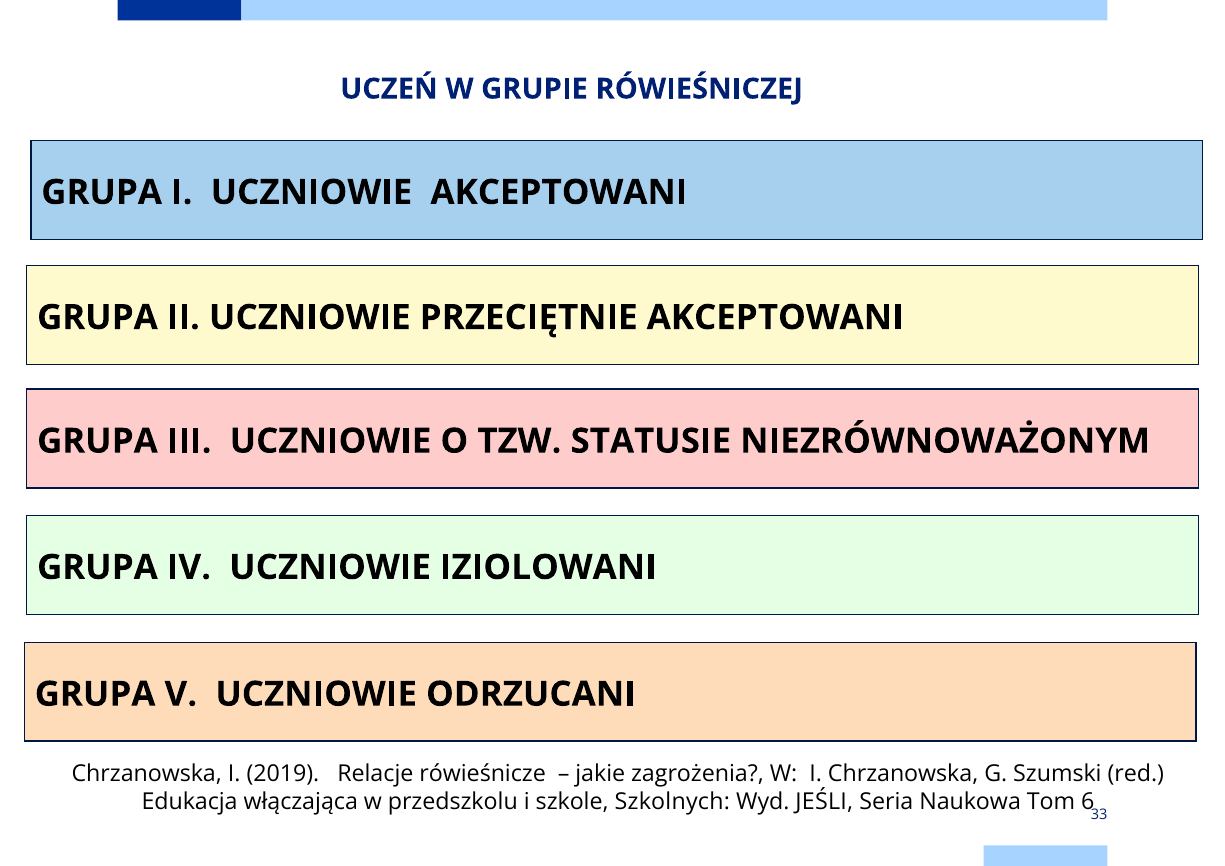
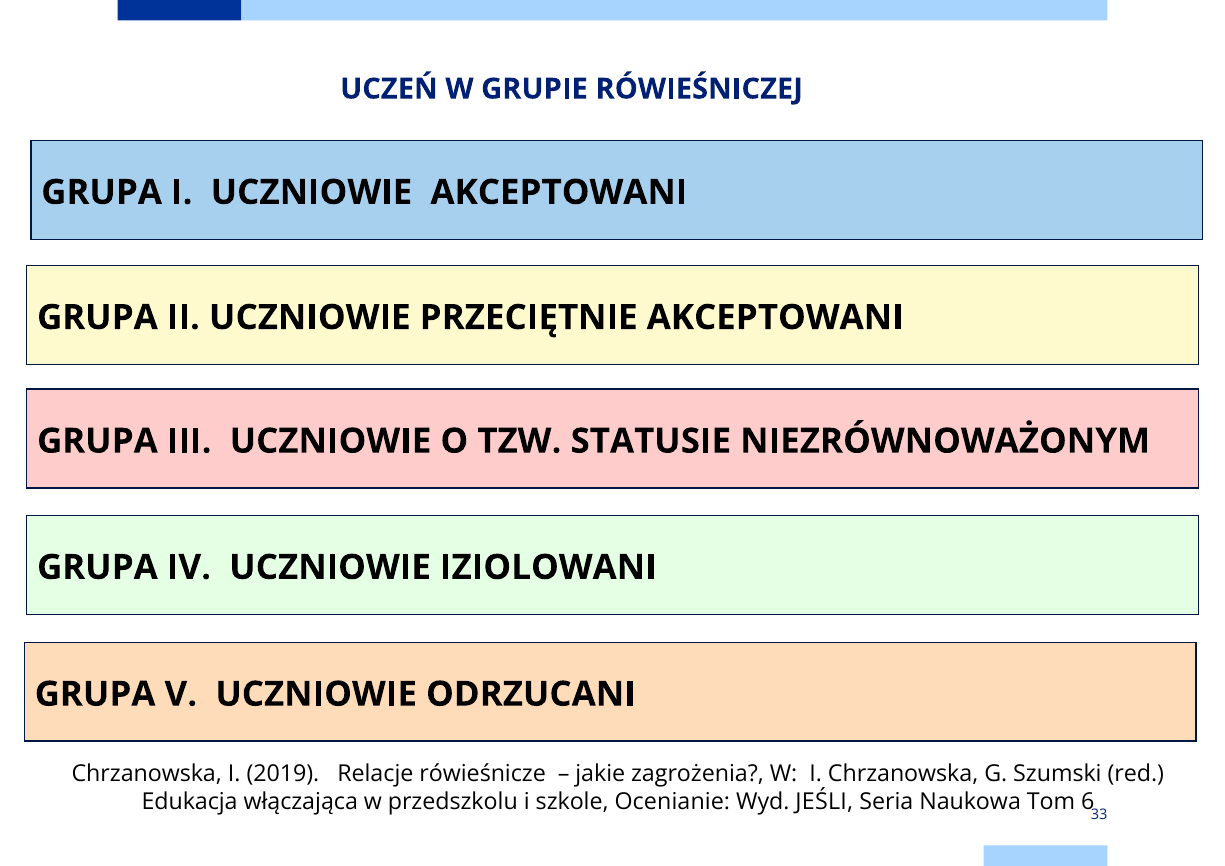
Szkolnych: Szkolnych -> Ocenianie
